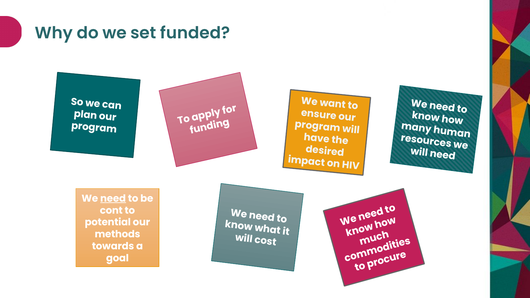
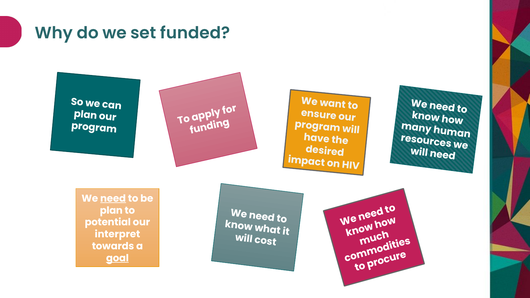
cont at (111, 210): cont -> plan
methods: methods -> interpret
goal underline: none -> present
